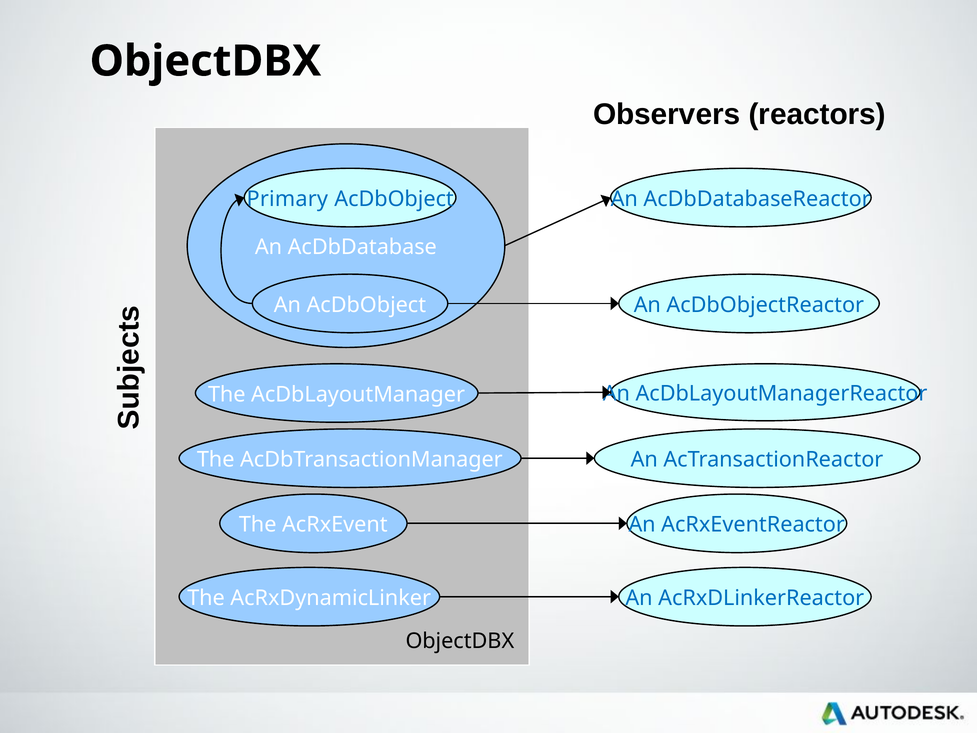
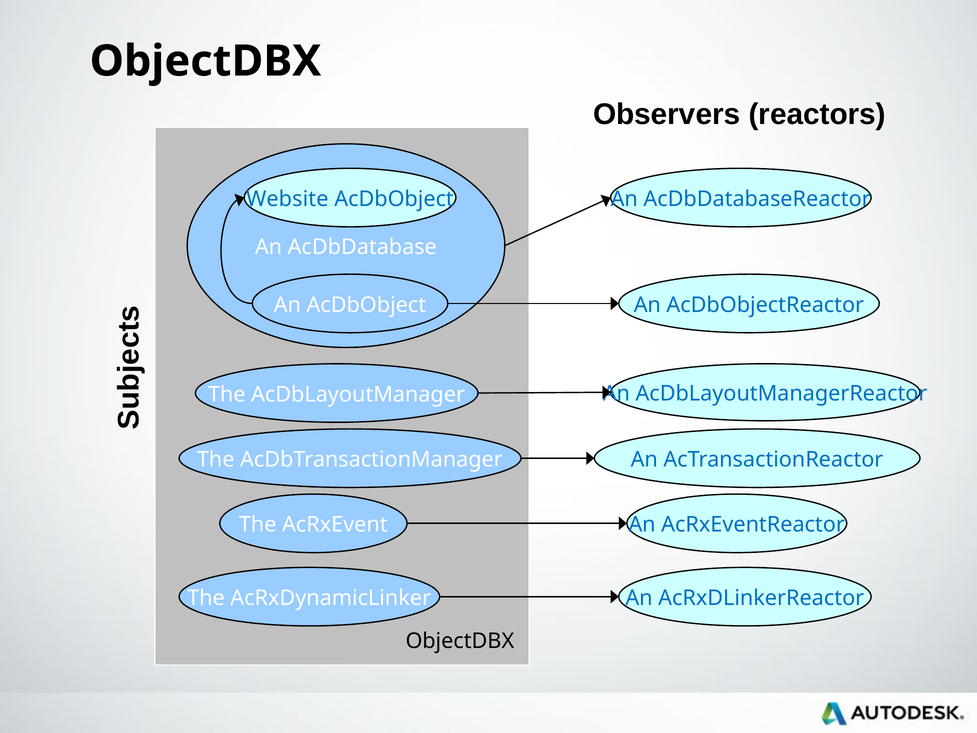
Primary: Primary -> Website
